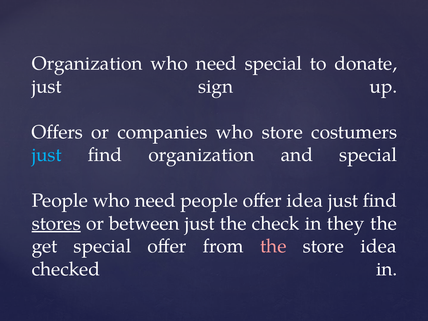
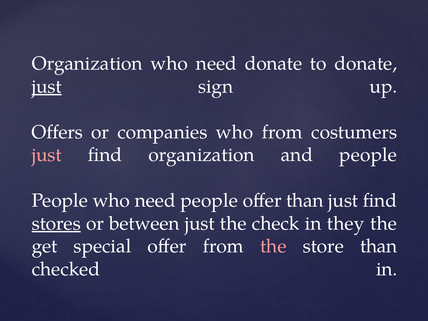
need special: special -> donate
just at (47, 86) underline: none -> present
who store: store -> from
just at (47, 155) colour: light blue -> pink
and special: special -> people
offer idea: idea -> than
store idea: idea -> than
